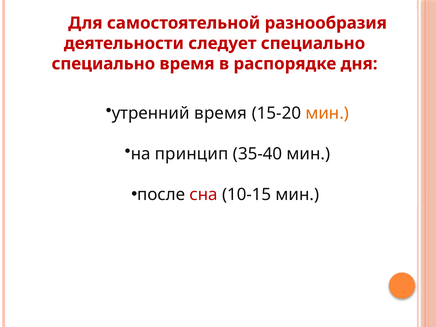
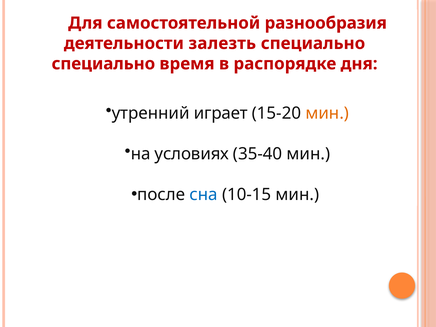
следует: следует -> залезть
утренний время: время -> играет
принцип: принцип -> условиях
сна colour: red -> blue
